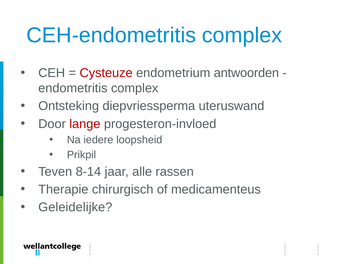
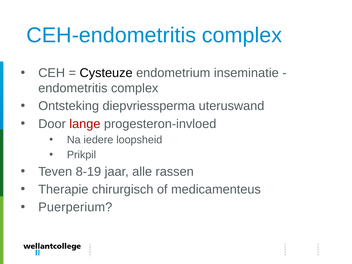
Cysteuze colour: red -> black
antwoorden: antwoorden -> inseminatie
8-14: 8-14 -> 8-19
Geleidelijke: Geleidelijke -> Puerperium
